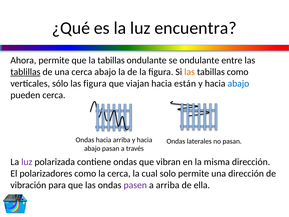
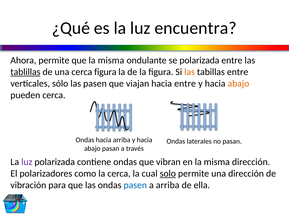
que la tabillas: tabillas -> misma
se ondulante: ondulante -> polarizada
cerca abajo: abajo -> figura
tabillas como: como -> entre
las figura: figura -> pasen
hacia están: están -> entre
abajo at (238, 83) colour: blue -> orange
solo underline: none -> present
pasen at (135, 185) colour: purple -> blue
